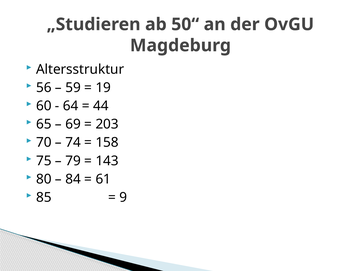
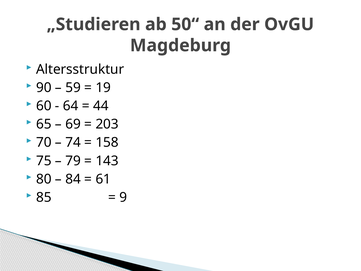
56: 56 -> 90
